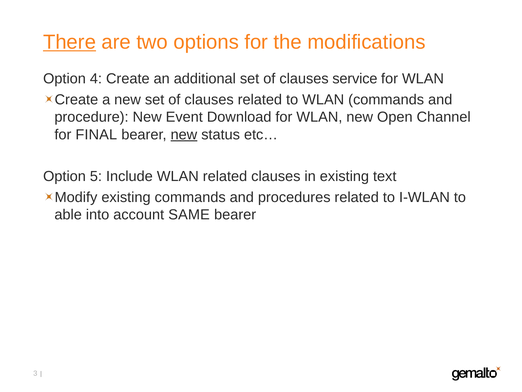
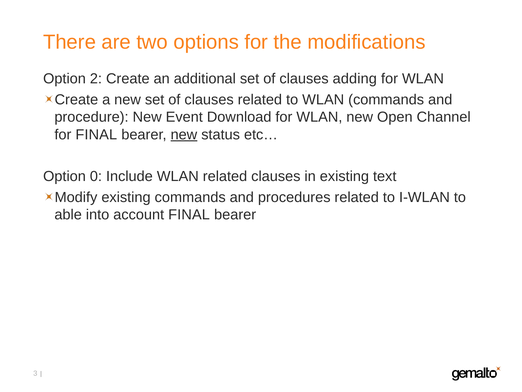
There underline: present -> none
4: 4 -> 2
service: service -> adding
5: 5 -> 0
account SAME: SAME -> FINAL
